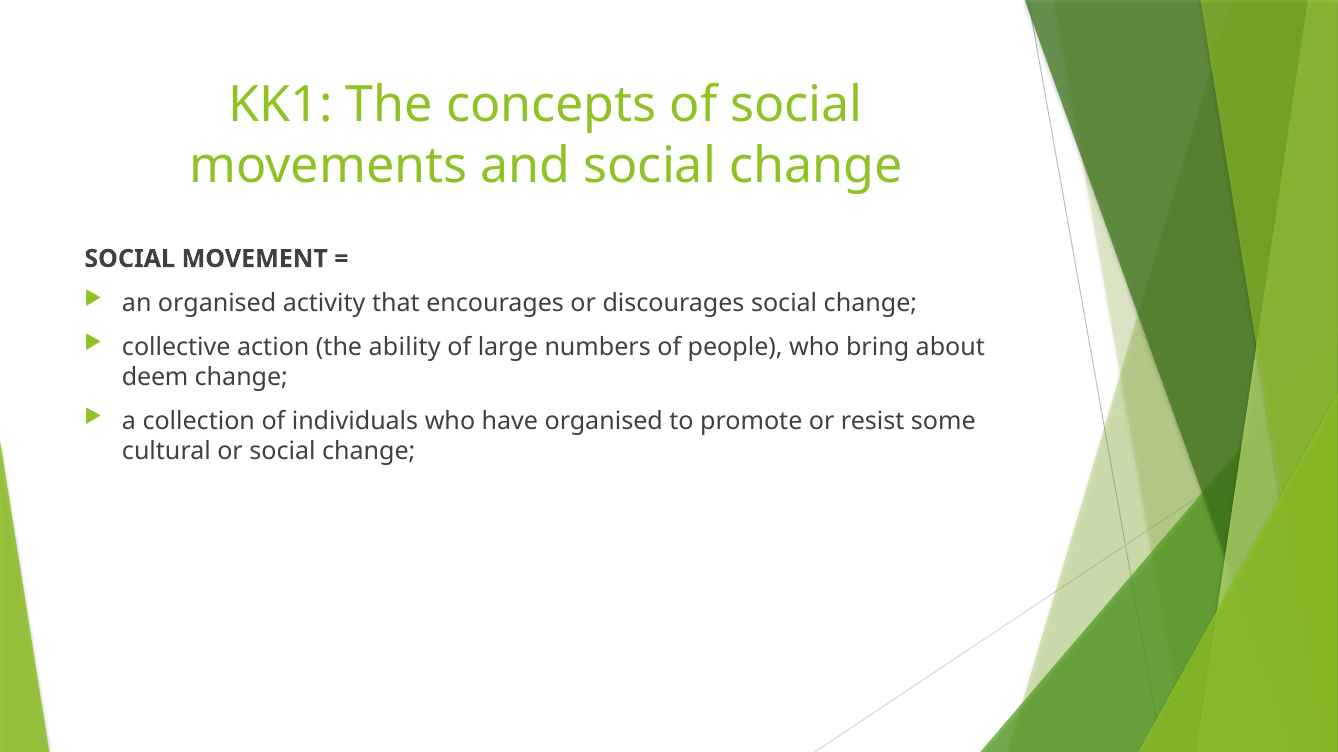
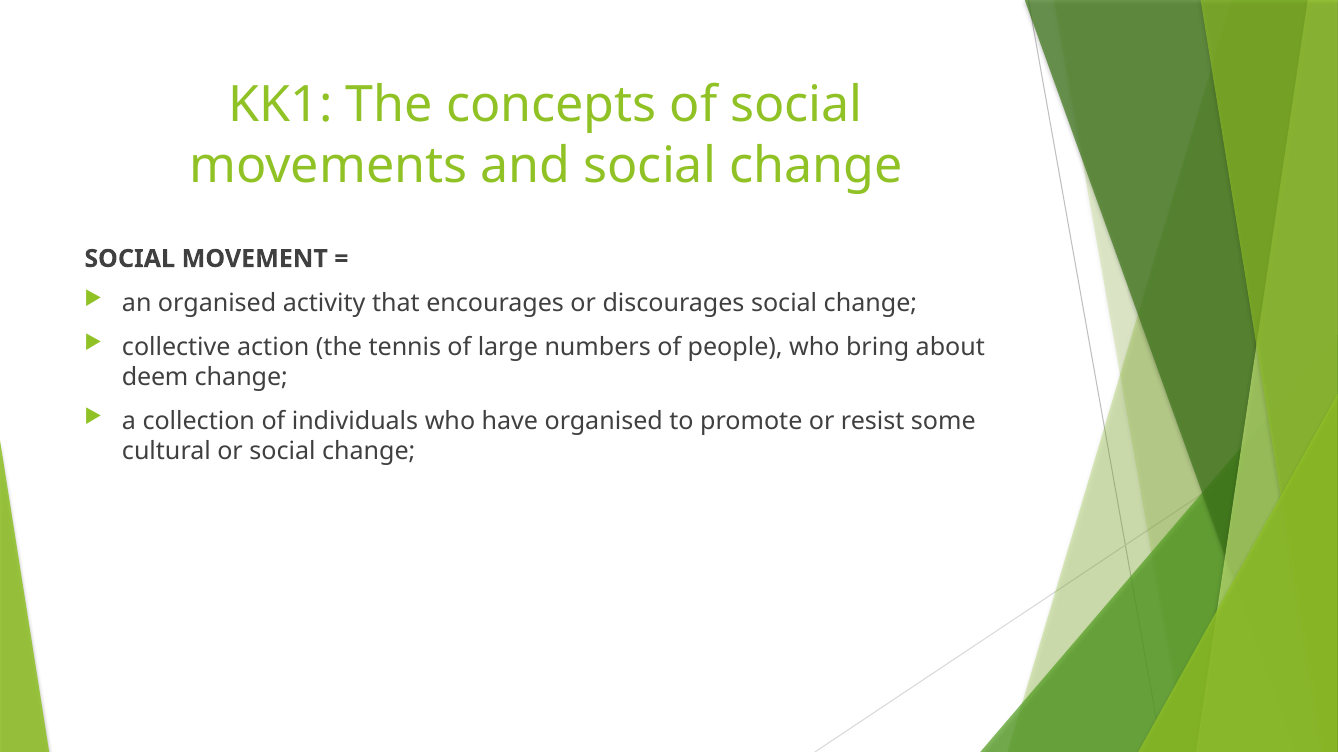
ability: ability -> tennis
